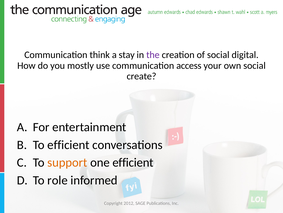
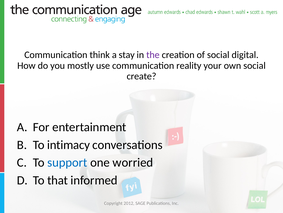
access: access -> reality
To efficient: efficient -> intimacy
support colour: orange -> blue
one efficient: efficient -> worried
role: role -> that
